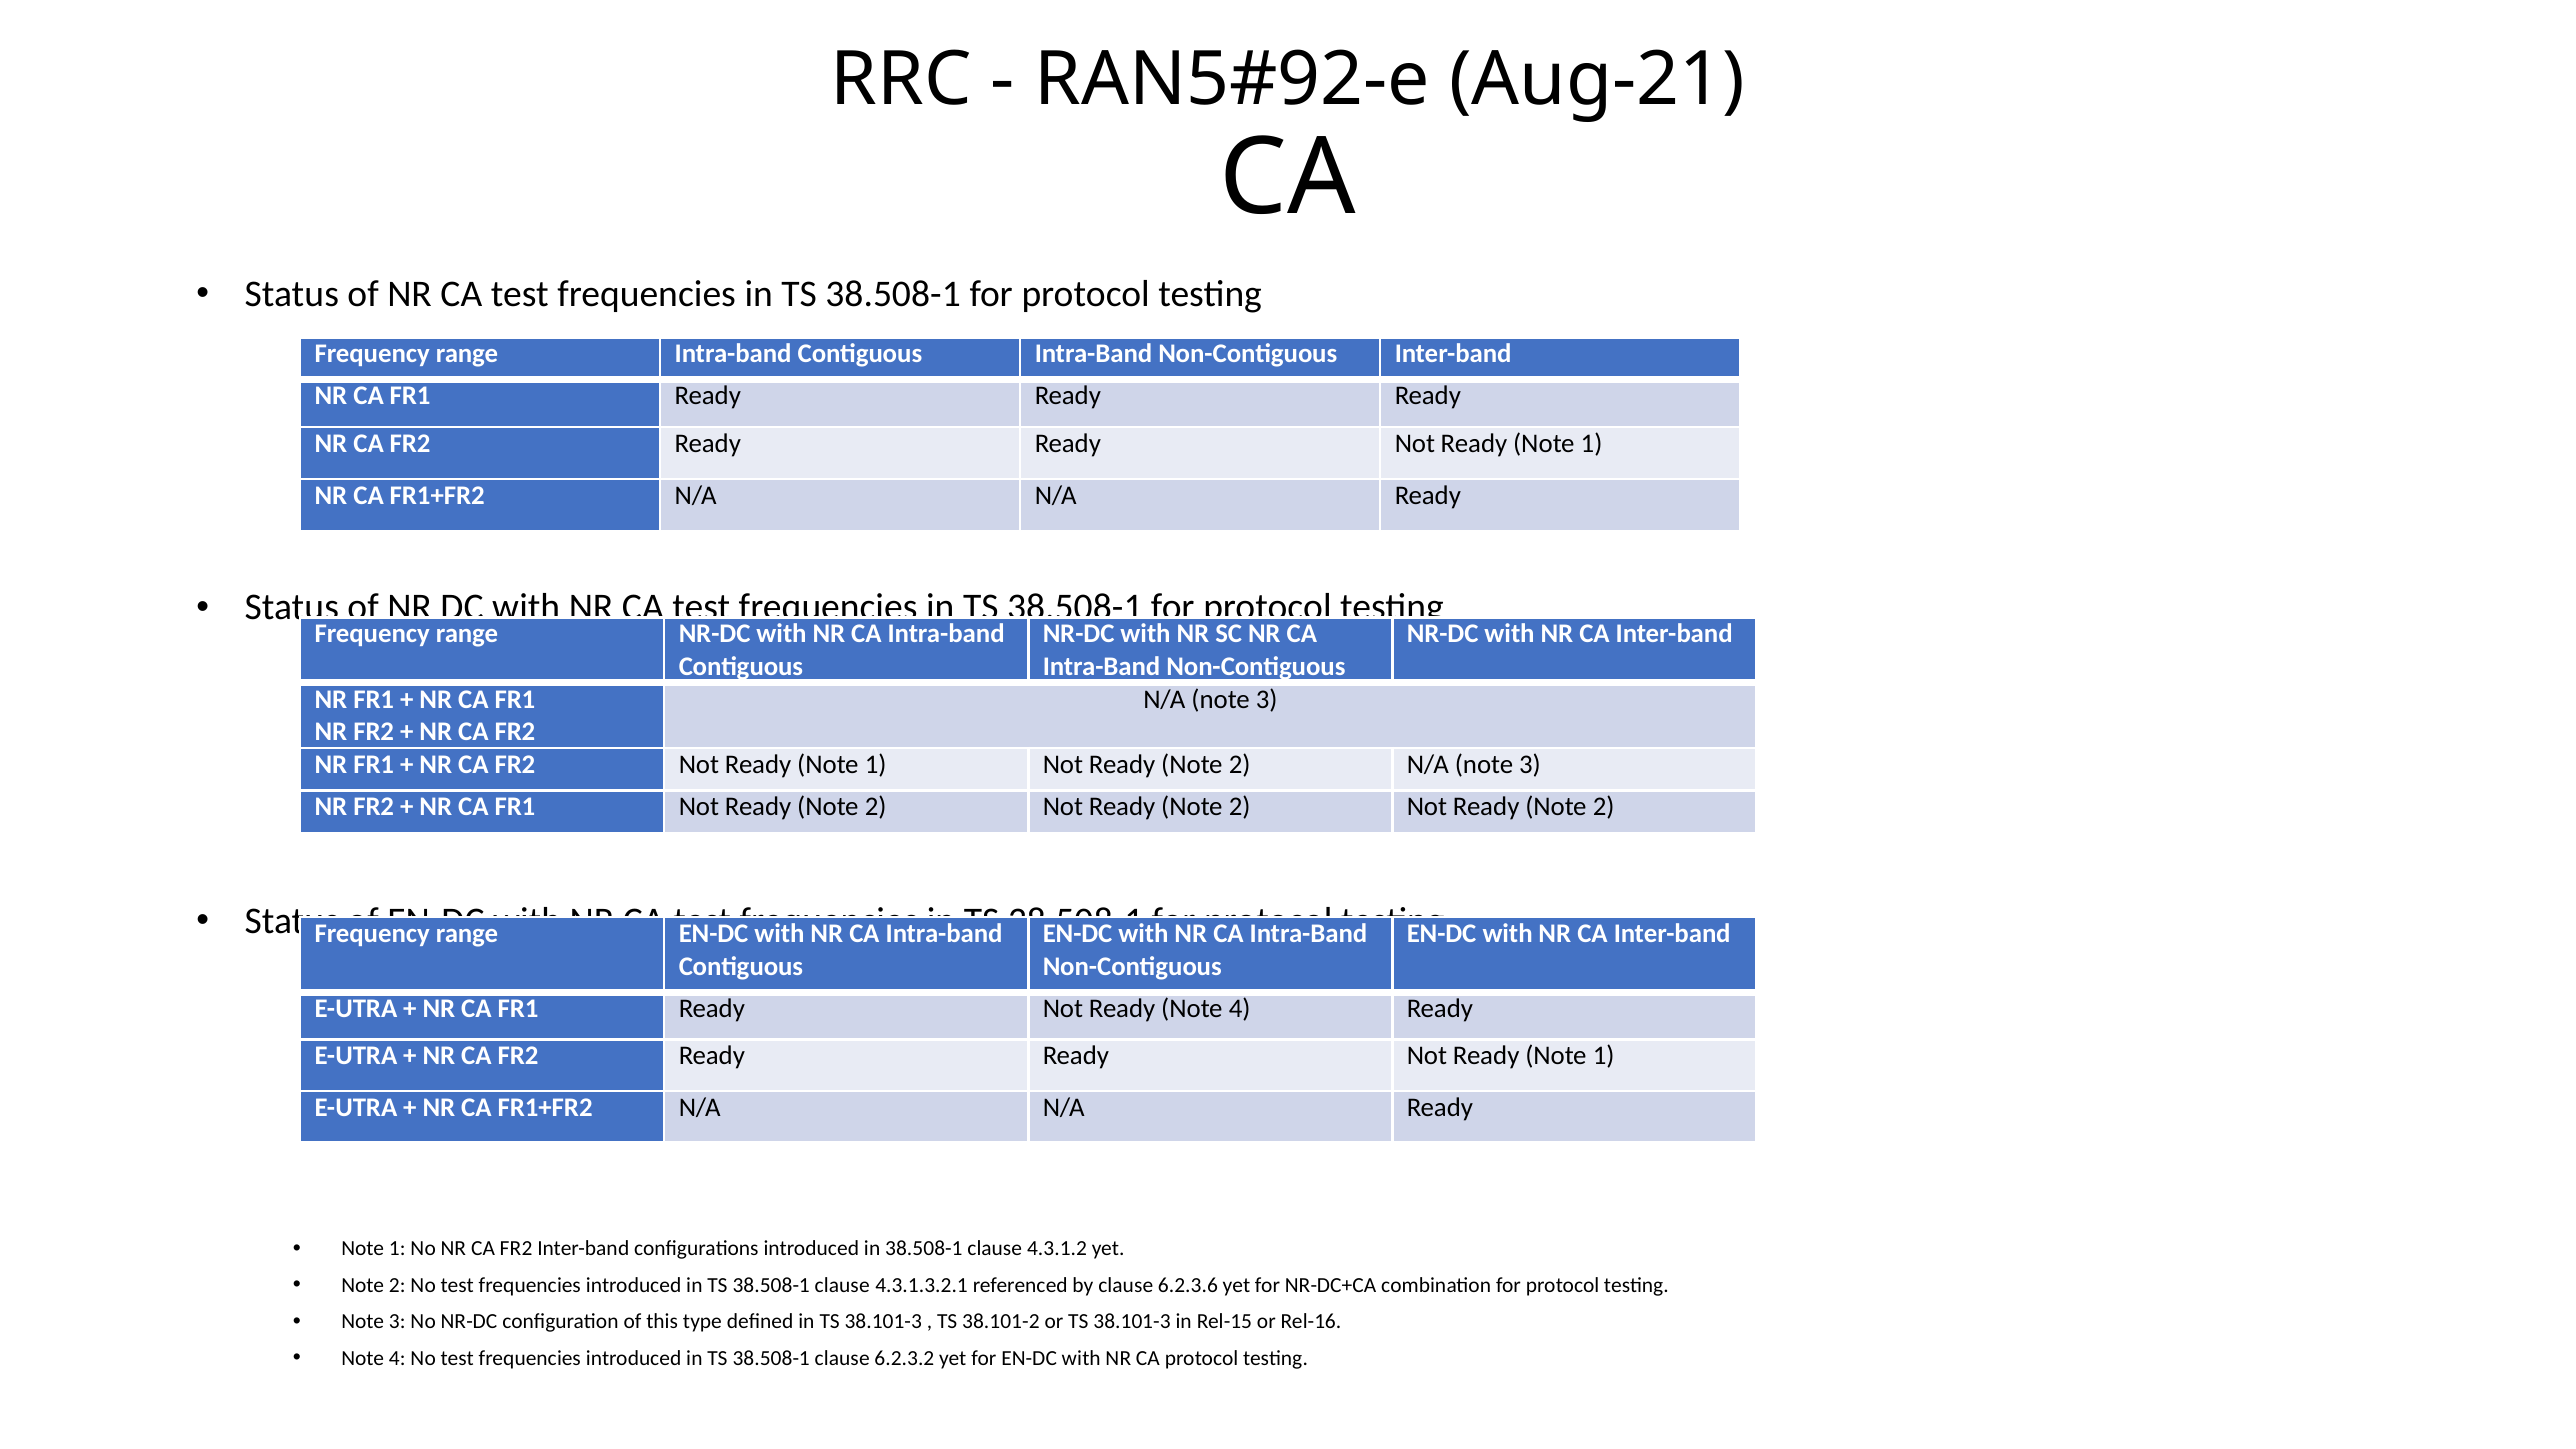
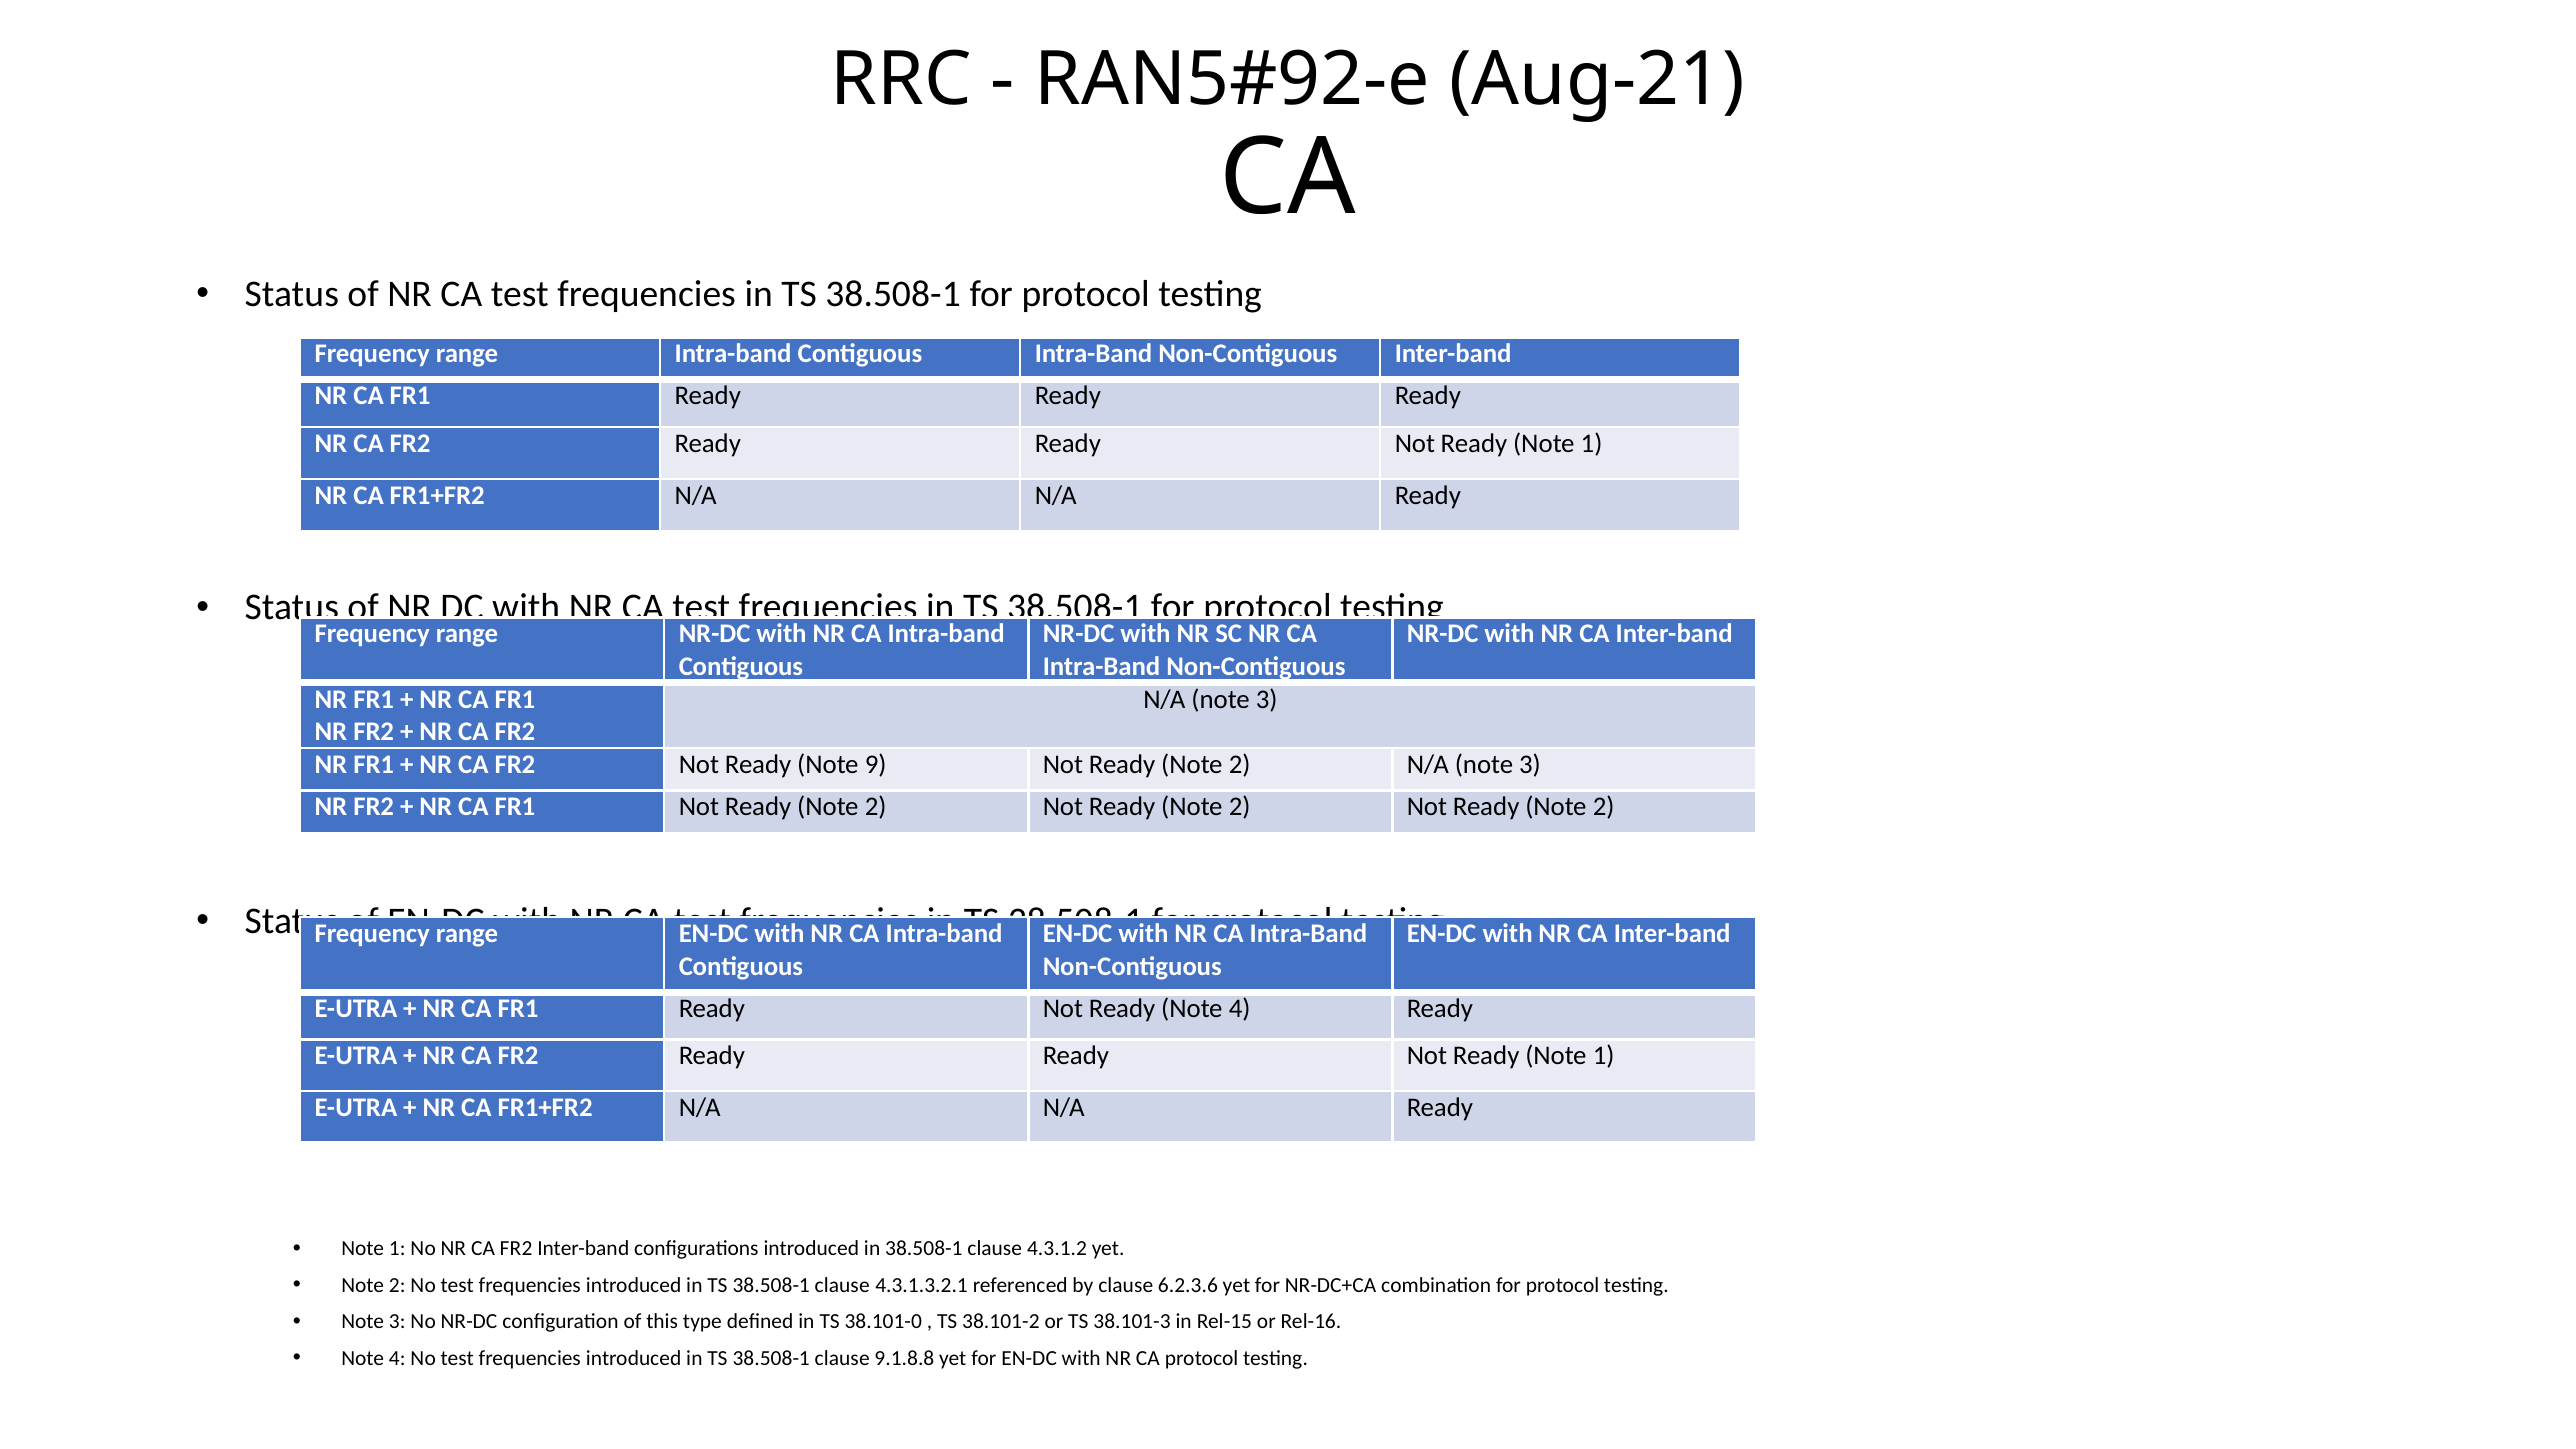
1 at (876, 764): 1 -> 9
in TS 38.101-3: 38.101-3 -> 38.101-0
6.2.3.2: 6.2.3.2 -> 9.1.8.8
